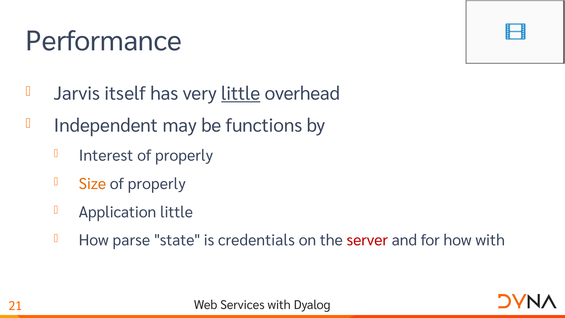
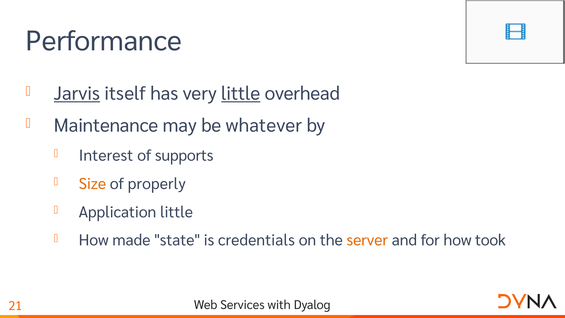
Jarvis underline: none -> present
Independent: Independent -> Maintenance
functions: functions -> whatever
properly at (184, 156): properly -> supports
parse: parse -> made
server colour: red -> orange
how with: with -> took
